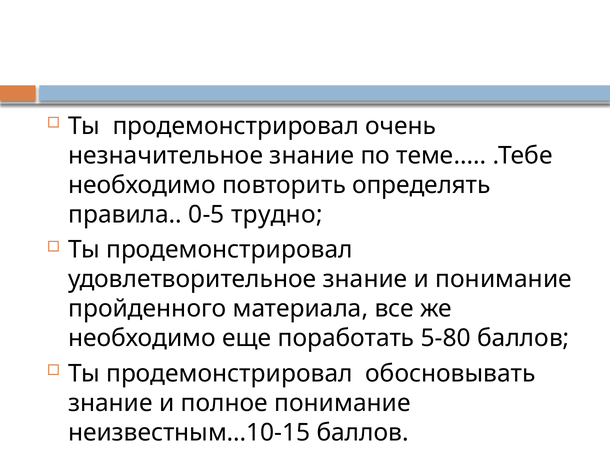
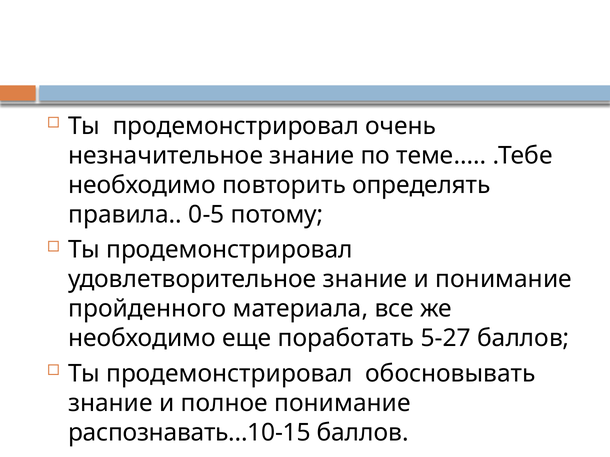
трудно: трудно -> потому
5-80: 5-80 -> 5-27
неизвестным...10-15: неизвестным...10-15 -> распознавать...10-15
